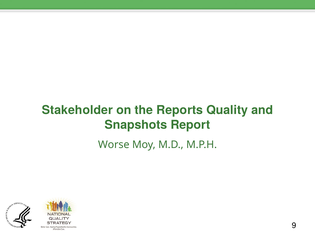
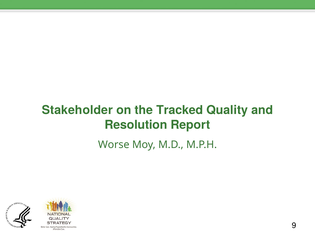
Reports: Reports -> Tracked
Snapshots: Snapshots -> Resolution
